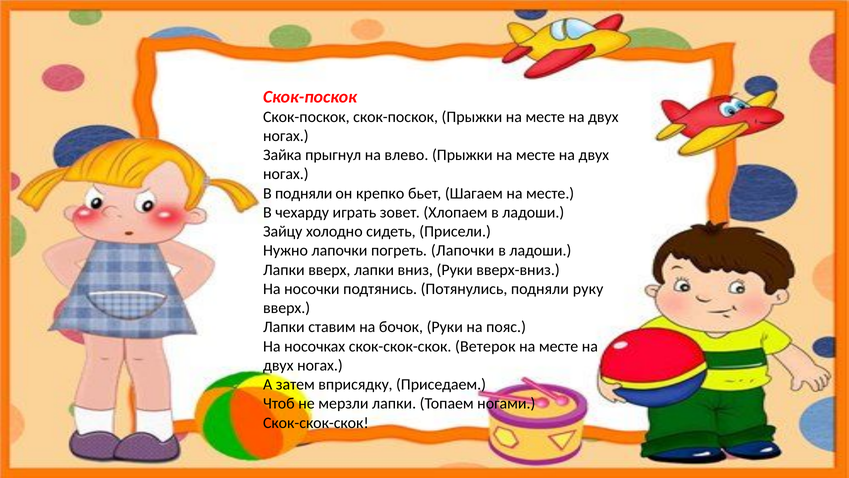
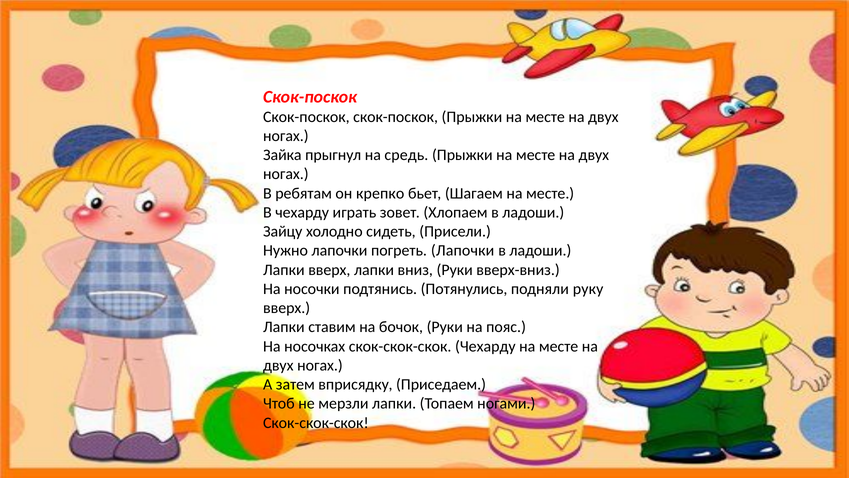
влево: влево -> средь
В подняли: подняли -> ребятам
скок-скок-скок Ветерок: Ветерок -> Чехарду
